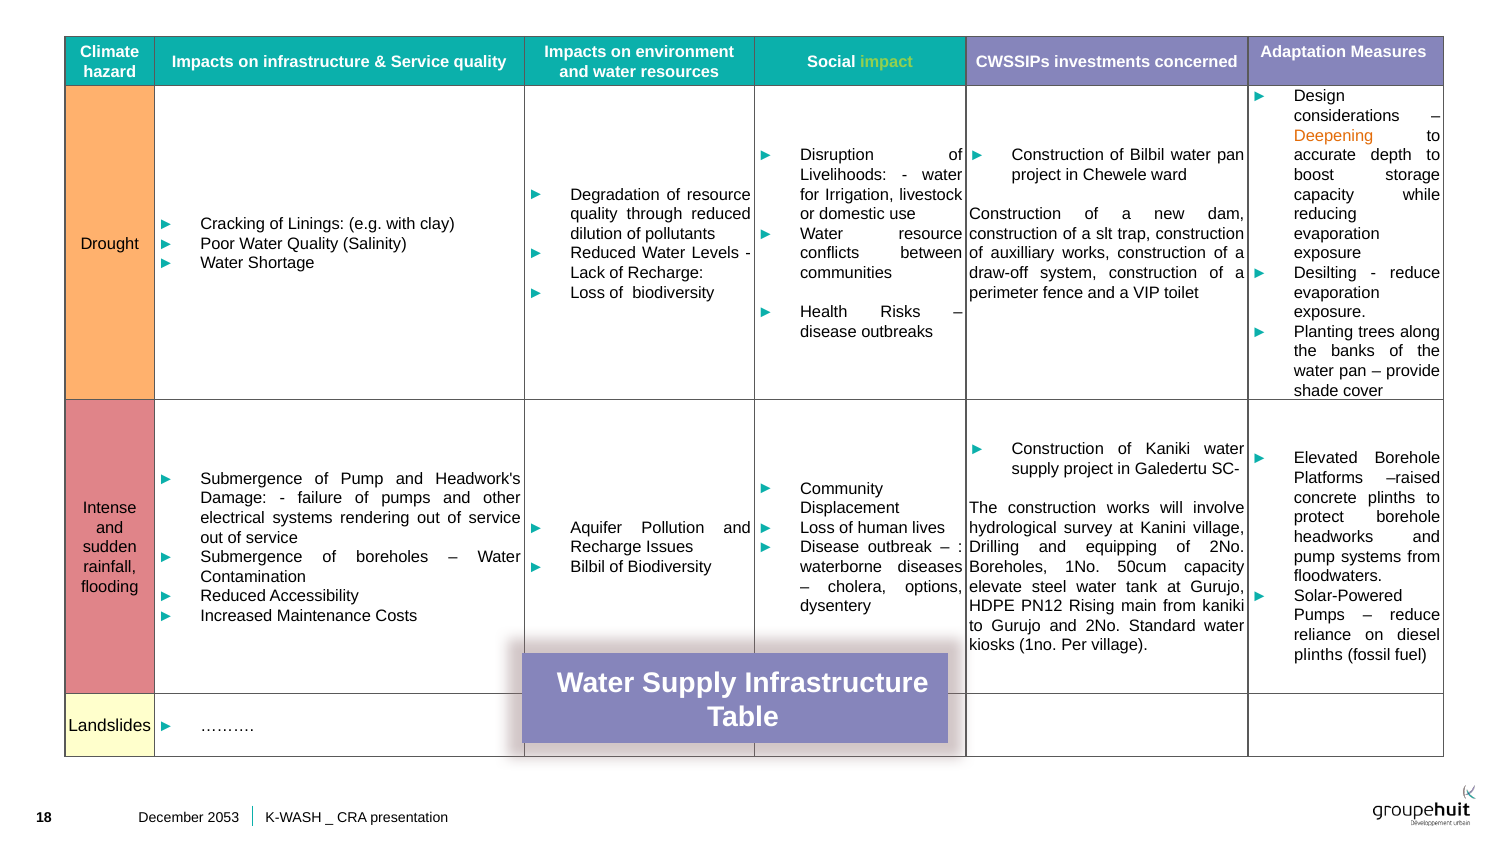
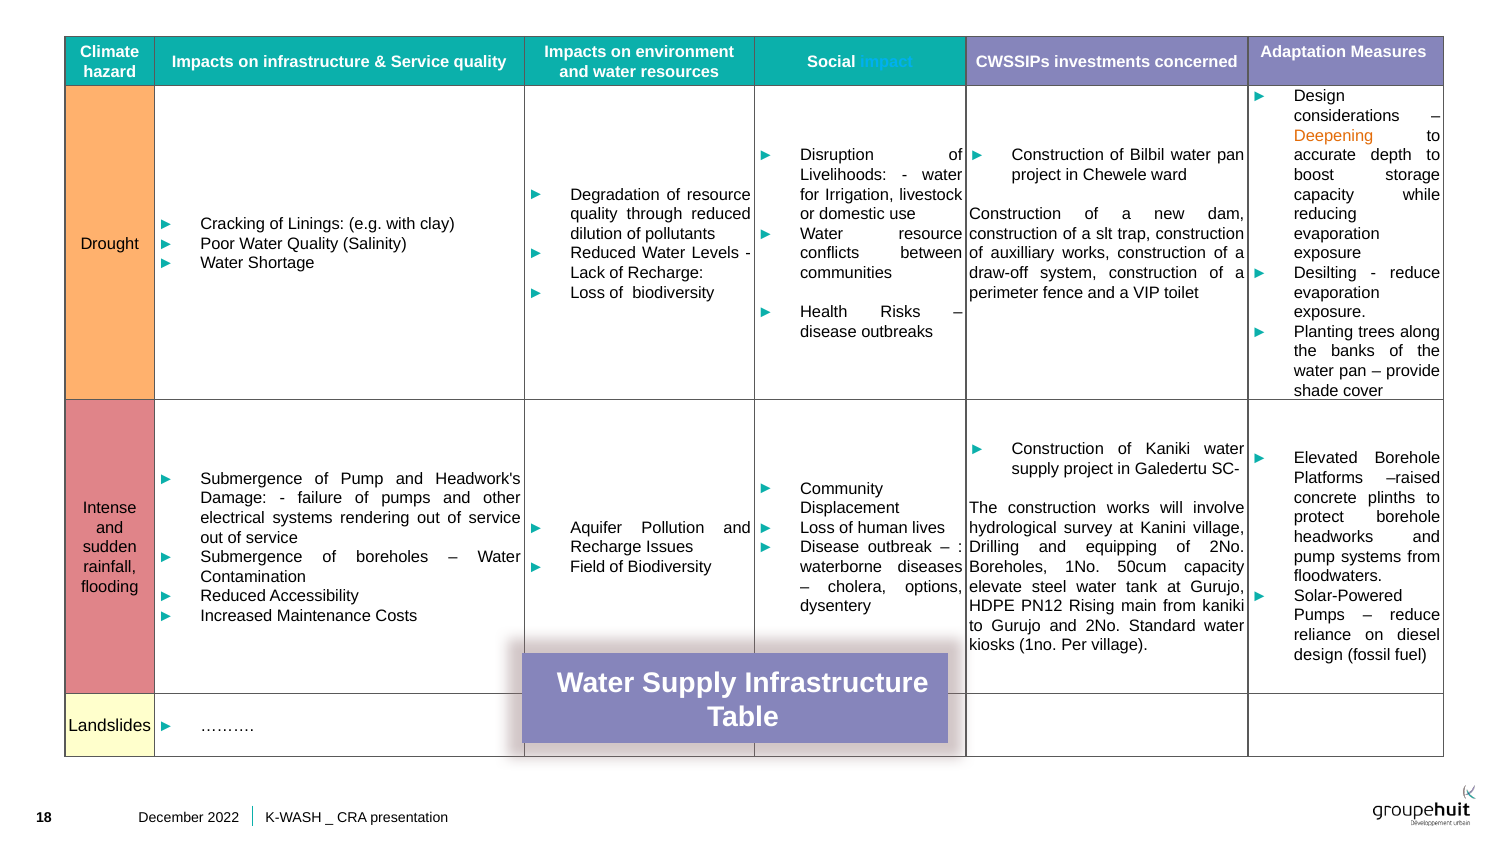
impact colour: light green -> light blue
Bilbil at (588, 567): Bilbil -> Field
plinths at (1318, 654): plinths -> design
2053: 2053 -> 2022
